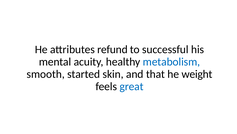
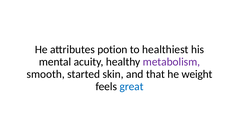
refund: refund -> potion
successful: successful -> healthiest
metabolism colour: blue -> purple
